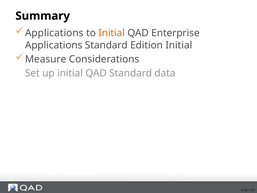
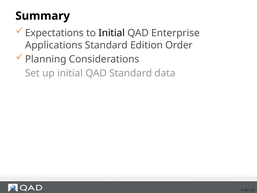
Applications at (54, 33): Applications -> Expectations
Initial at (112, 33) colour: orange -> black
Edition Initial: Initial -> Order
Measure: Measure -> Planning
